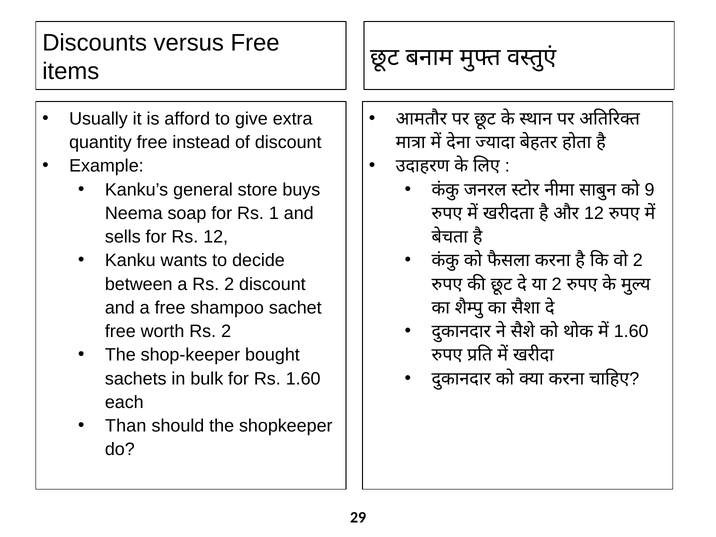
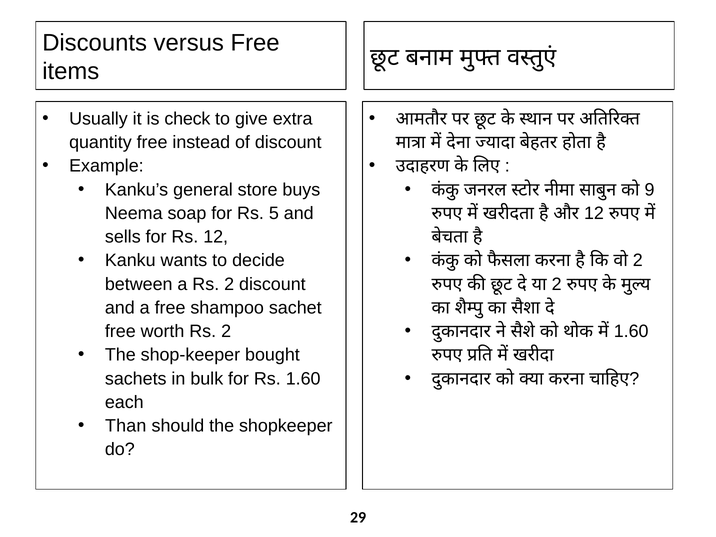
afford: afford -> check
1: 1 -> 5
